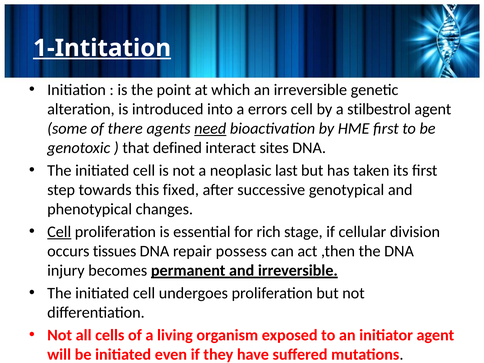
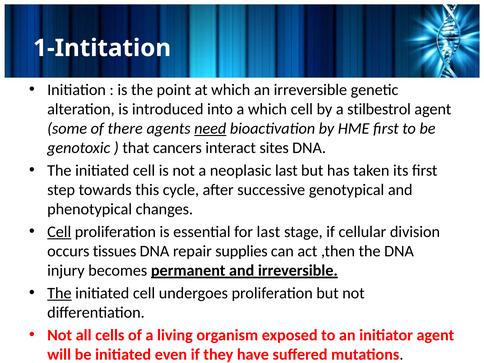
1-Intitation underline: present -> none
a errors: errors -> which
defined: defined -> cancers
fixed: fixed -> cycle
for rich: rich -> last
possess: possess -> supplies
The at (59, 293) underline: none -> present
